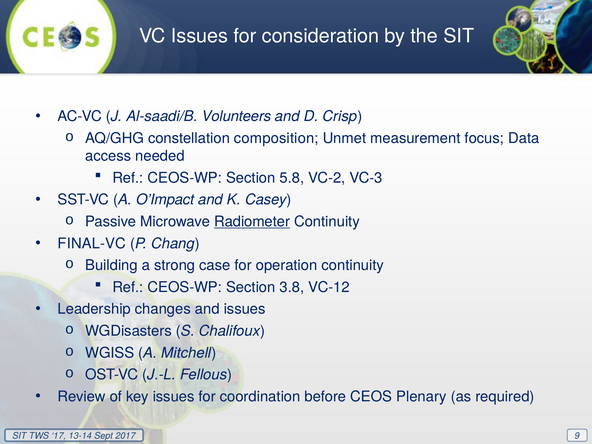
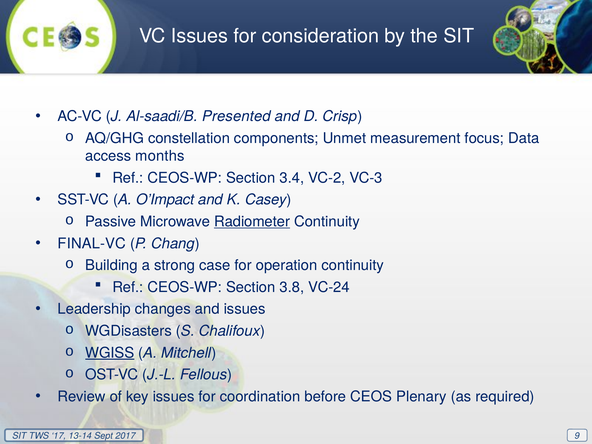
Volunteers: Volunteers -> Presented
composition: composition -> components
needed: needed -> months
5.8: 5.8 -> 3.4
VC-12: VC-12 -> VC-24
WGISS underline: none -> present
